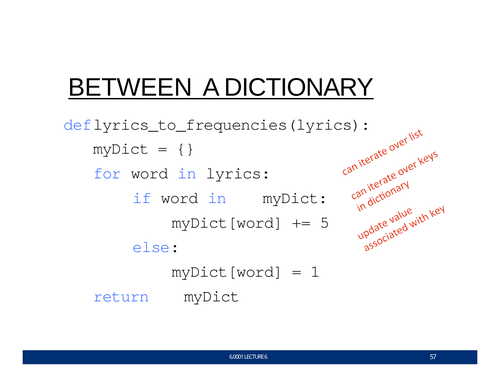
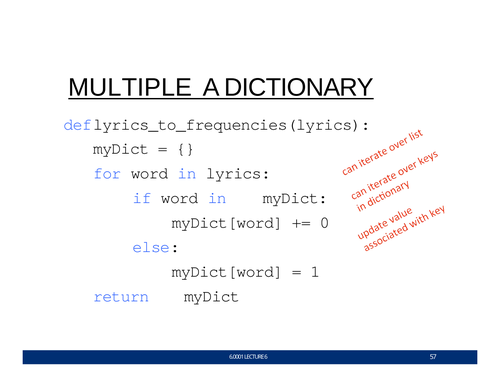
BETWEEN: BETWEEN -> MULTIPLE
5: 5 -> 0
